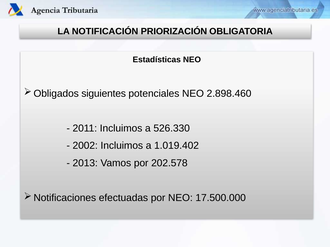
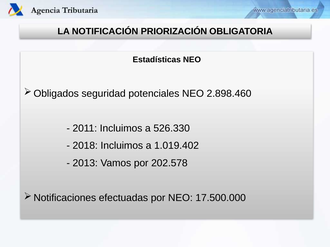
siguientes: siguientes -> seguridad
2002: 2002 -> 2018
